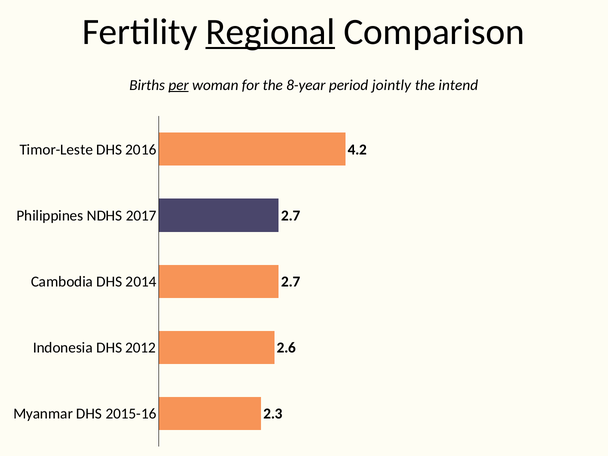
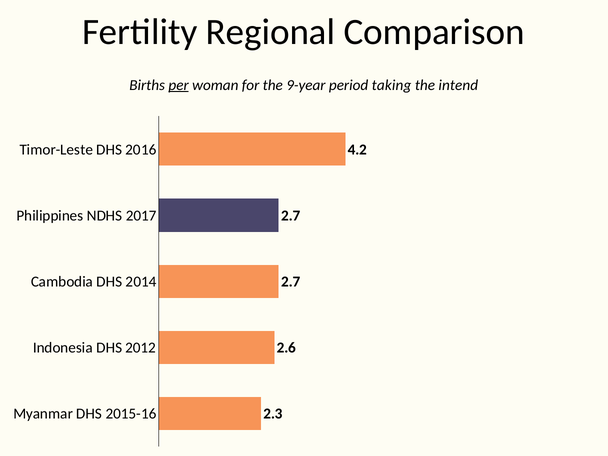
Regional underline: present -> none
8-year: 8-year -> 9-year
jointly: jointly -> taking
